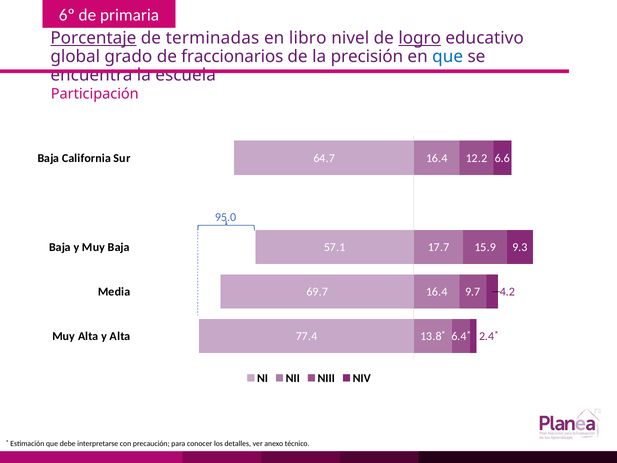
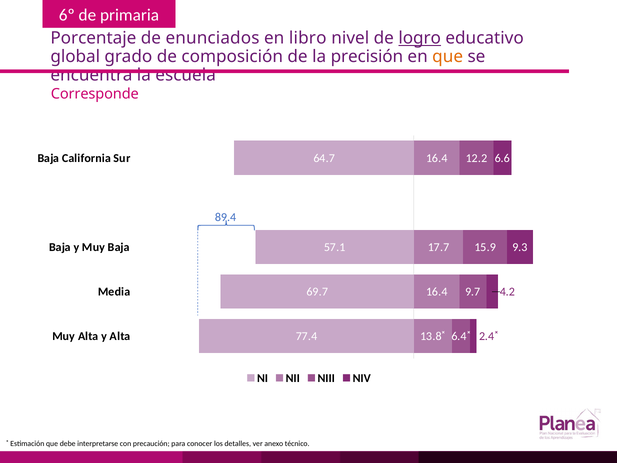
Porcentaje underline: present -> none
terminadas: terminadas -> enunciados
fraccionarios: fraccionarios -> composición
que at (448, 57) colour: blue -> orange
Participación: Participación -> Corresponde
95.0: 95.0 -> 89.4
